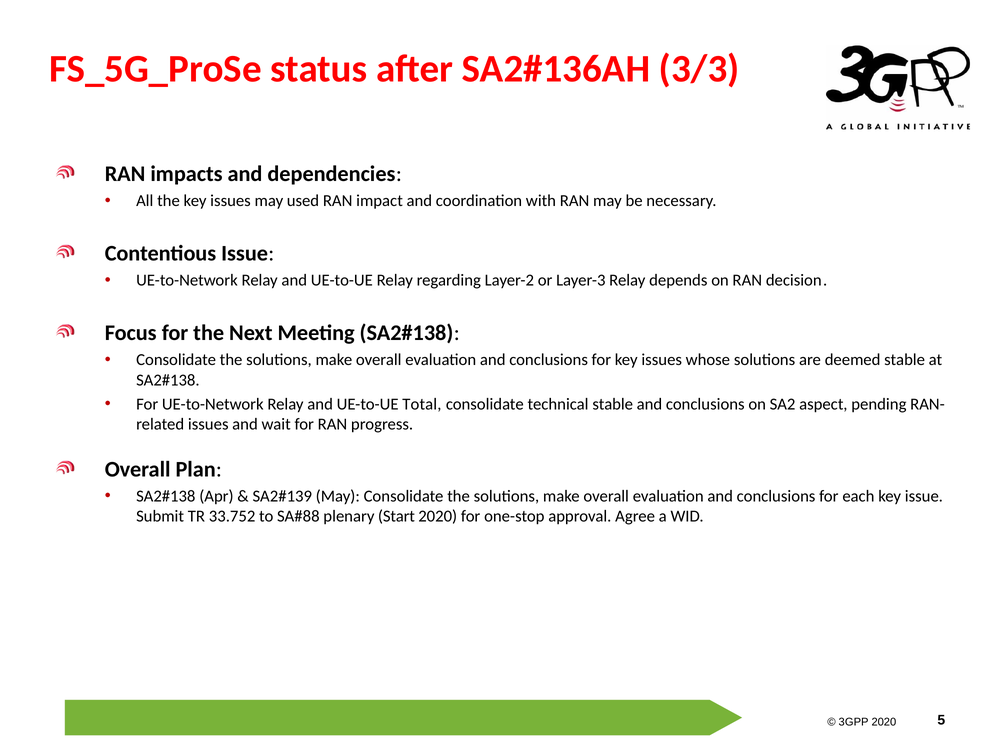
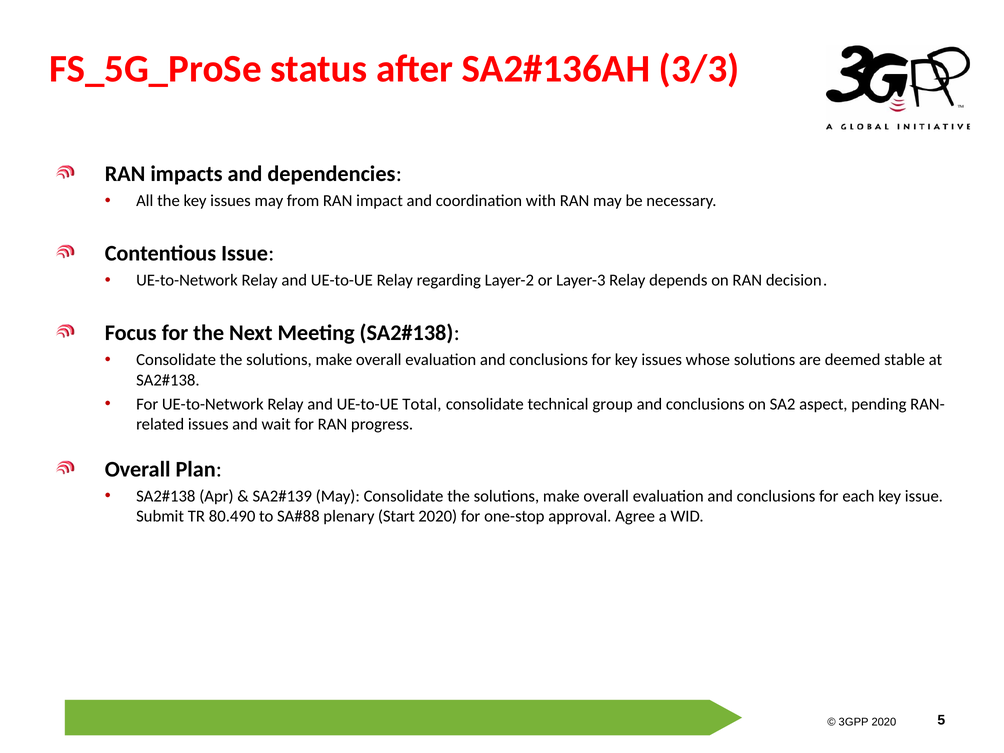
used: used -> from
technical stable: stable -> group
33.752: 33.752 -> 80.490
